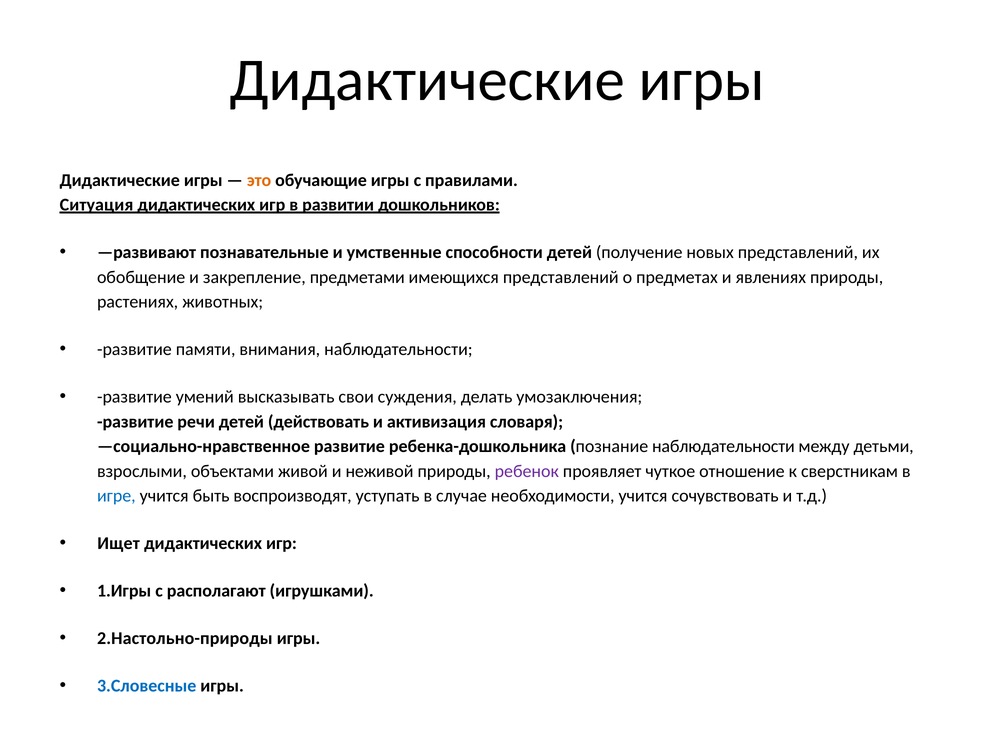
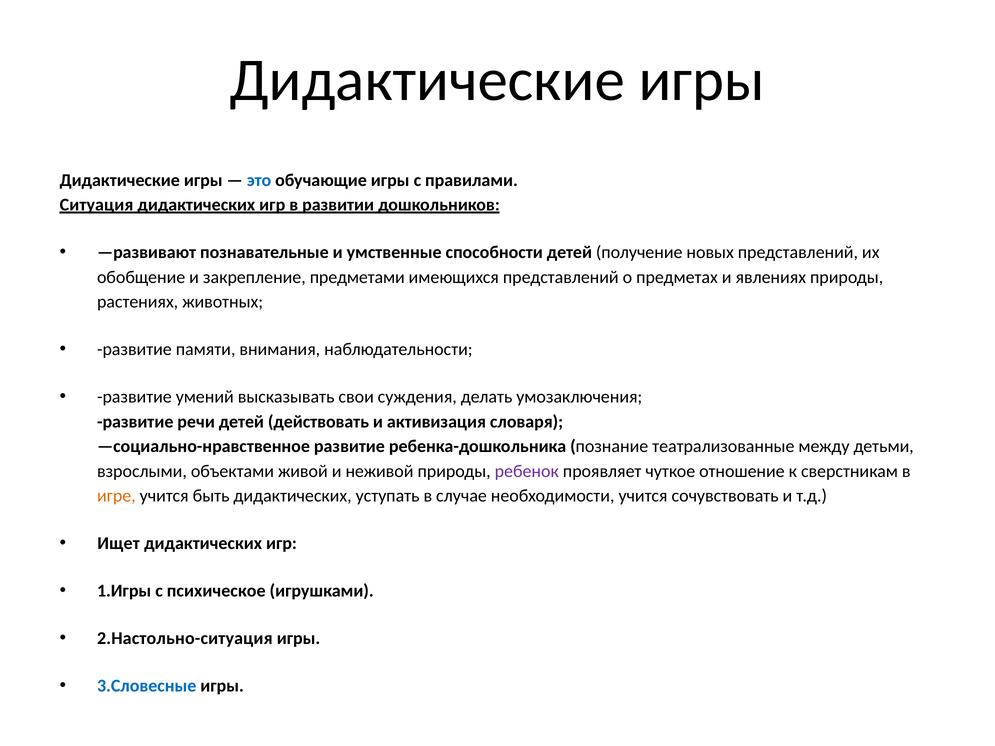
это colour: orange -> blue
познание наблюдательности: наблюдательности -> театрализованные
игре colour: blue -> orange
быть воспроизводят: воспроизводят -> дидактических
располагают: располагают -> психическое
2.Настольно-природы: 2.Настольно-природы -> 2.Настольно-ситуация
